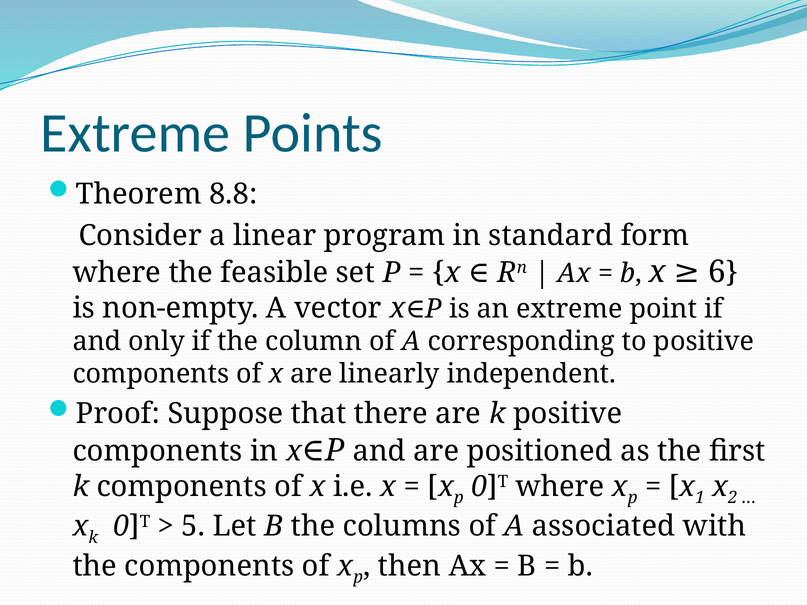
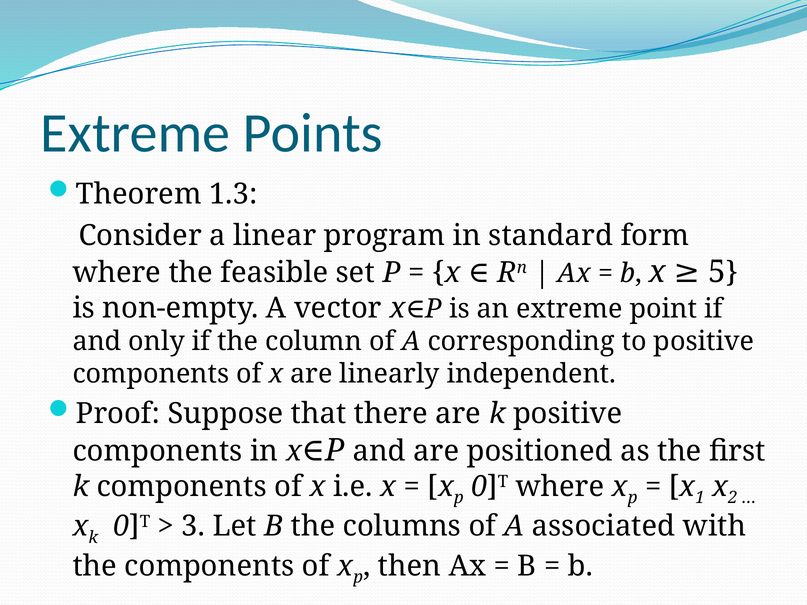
8.8: 8.8 -> 1.3
6: 6 -> 5
5: 5 -> 3
